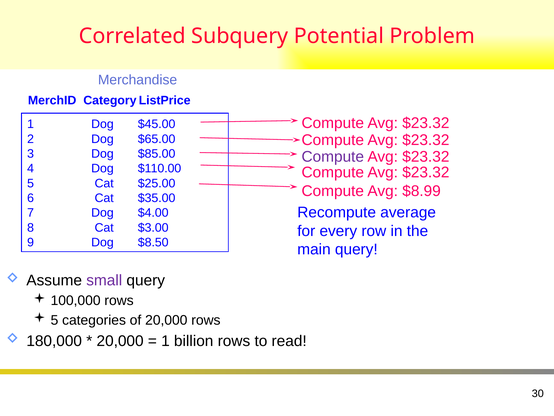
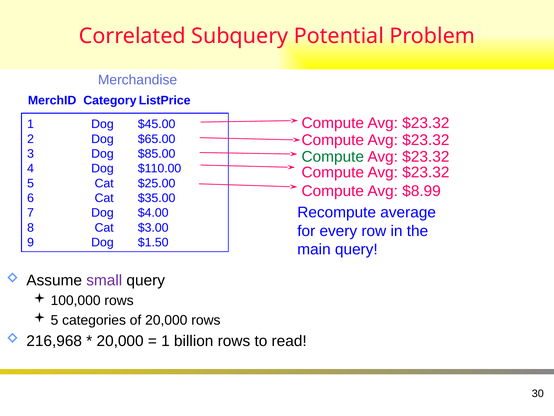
Compute at (333, 157) colour: purple -> green
$8.50: $8.50 -> $1.50
180,000: 180,000 -> 216,968
